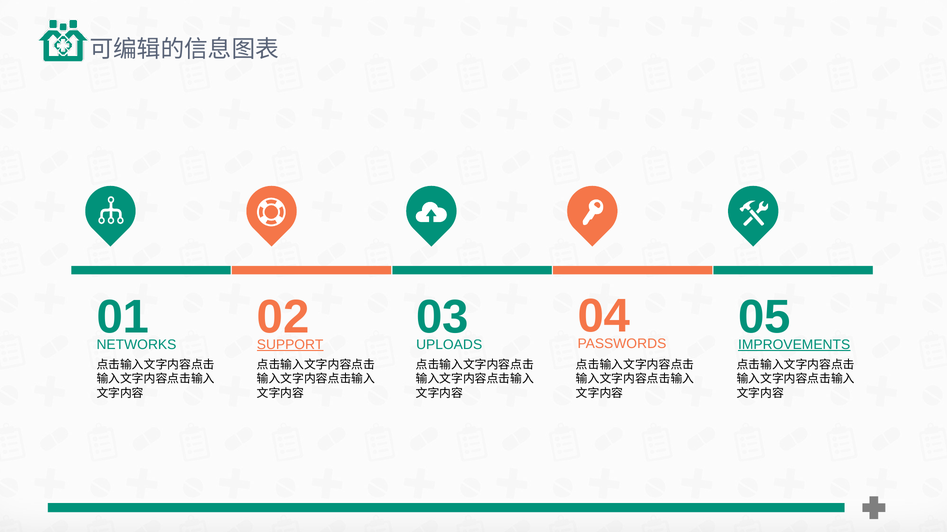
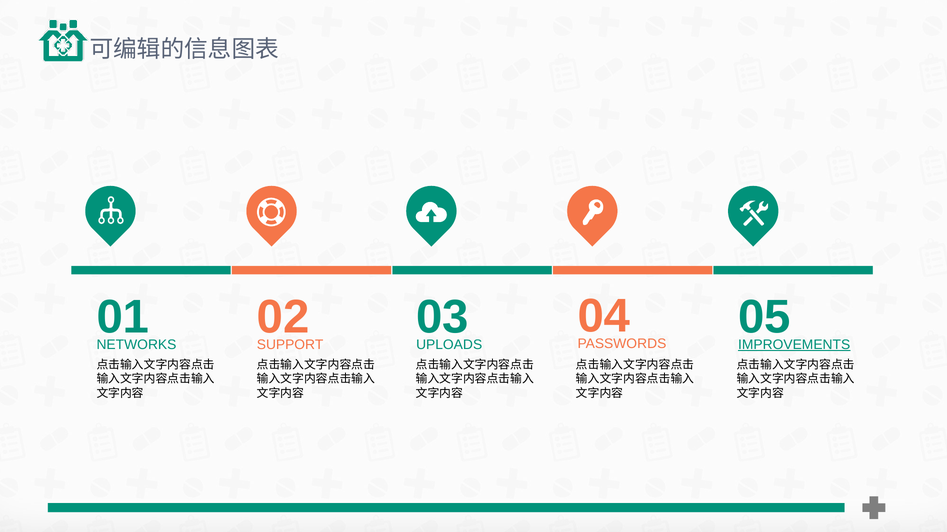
SUPPORT underline: present -> none
